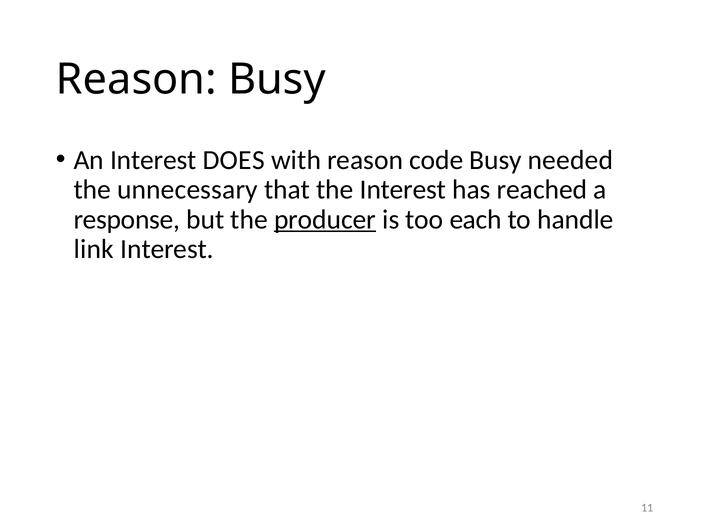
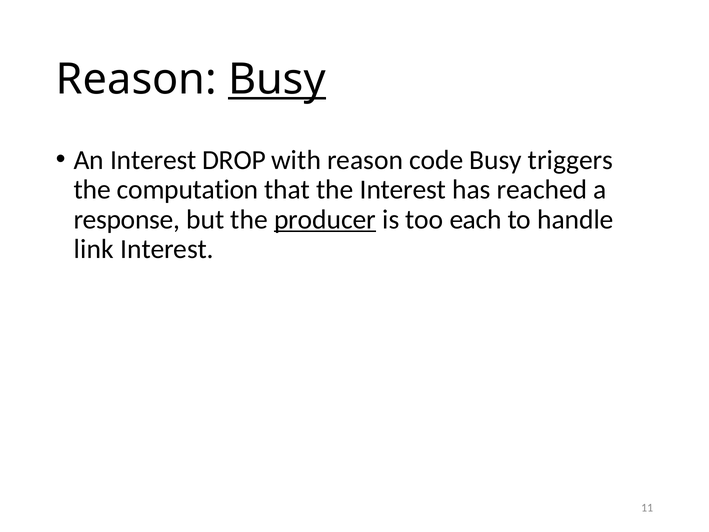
Busy at (277, 79) underline: none -> present
DOES: DOES -> DROP
needed: needed -> triggers
unnecessary: unnecessary -> computation
